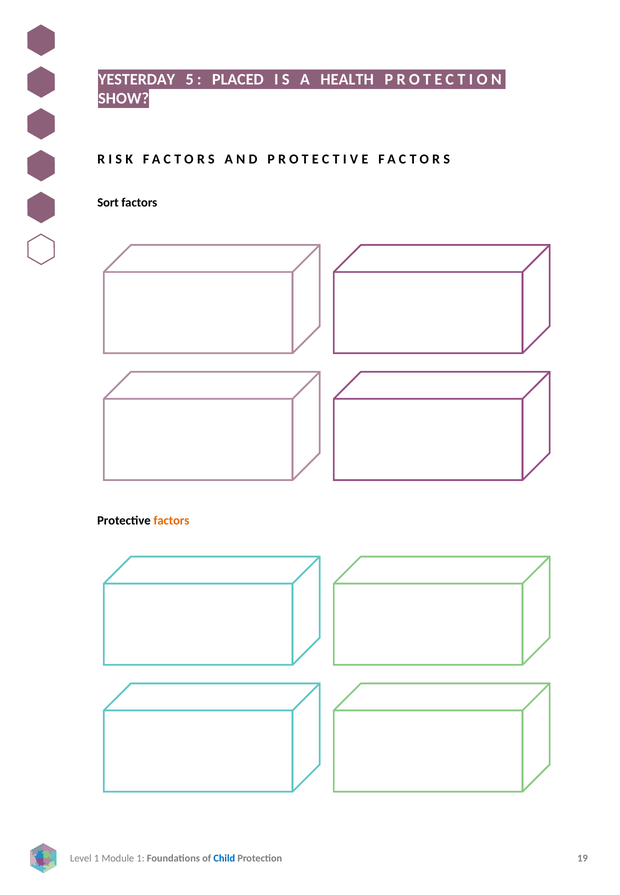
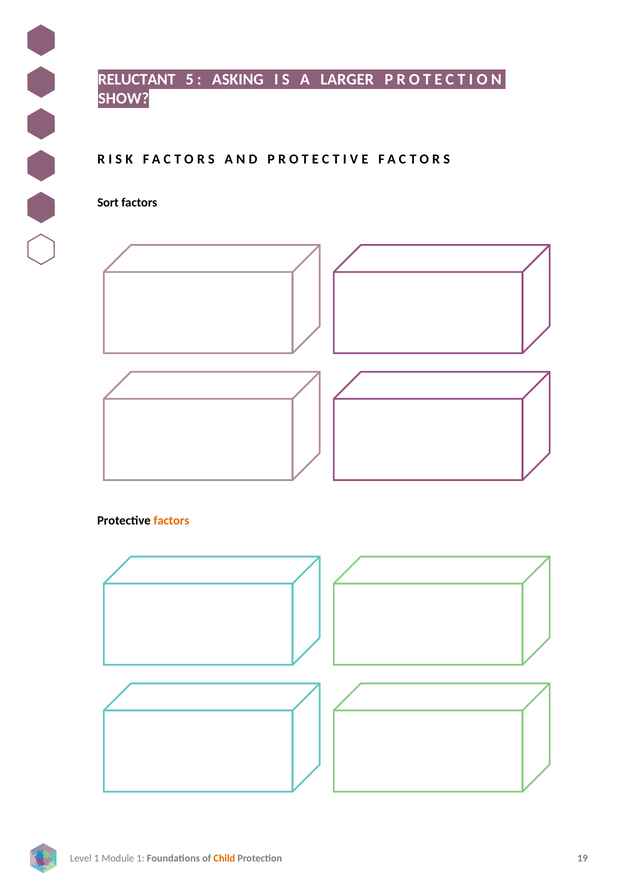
YESTERDAY: YESTERDAY -> RELUCTANT
PLACED: PLACED -> ASKING
HEALTH: HEALTH -> LARGER
Child colour: blue -> orange
